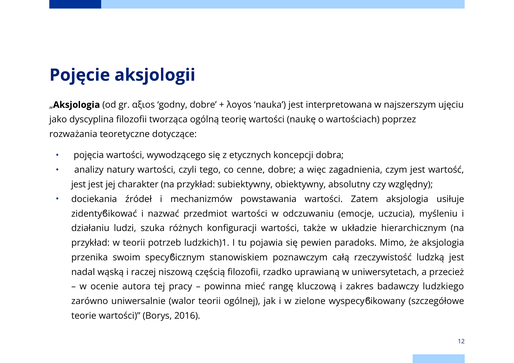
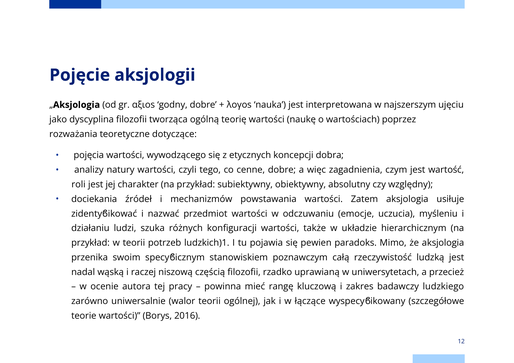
jest at (79, 185): jest -> roli
zielone: zielone -> łączące
